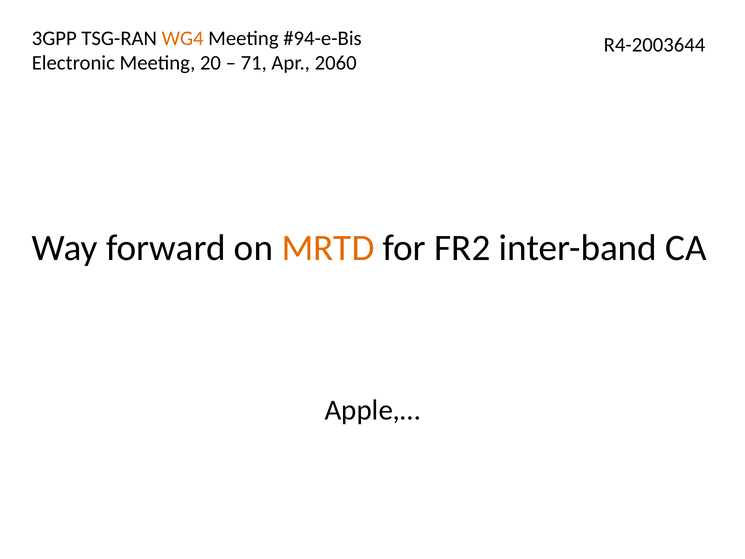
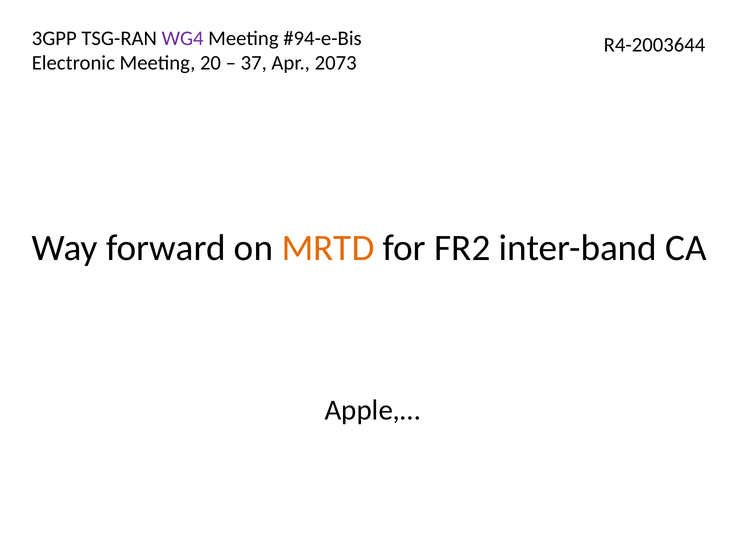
WG4 colour: orange -> purple
71: 71 -> 37
2060: 2060 -> 2073
